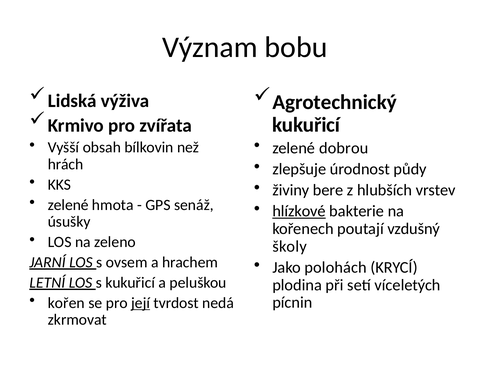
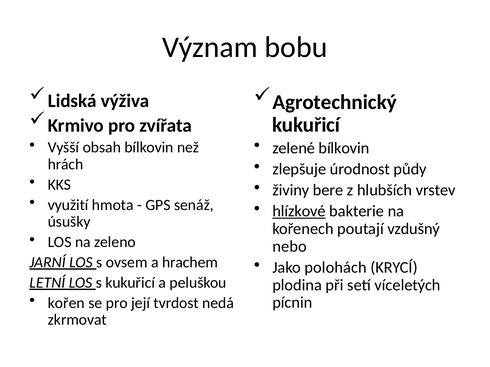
zelené dobrou: dobrou -> bílkovin
zelené at (68, 205): zelené -> využití
školy: školy -> nebo
její underline: present -> none
